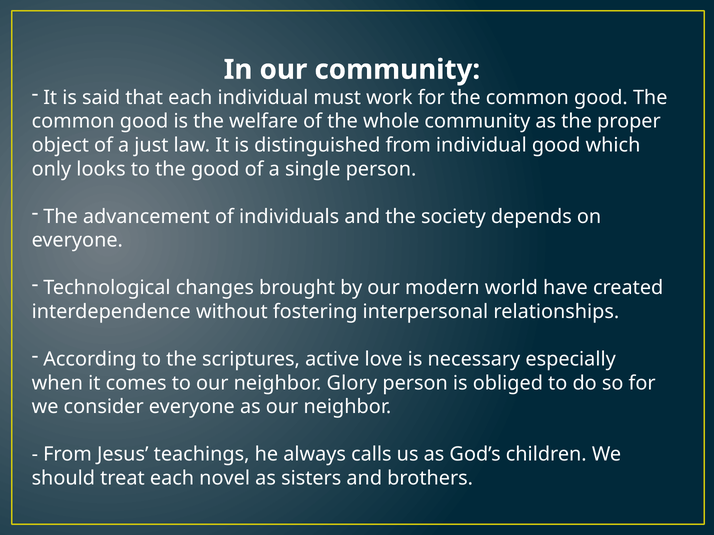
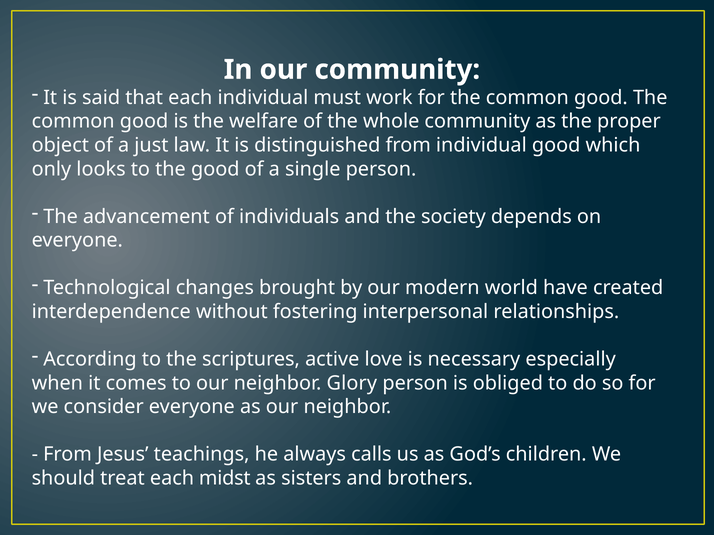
novel: novel -> midst
